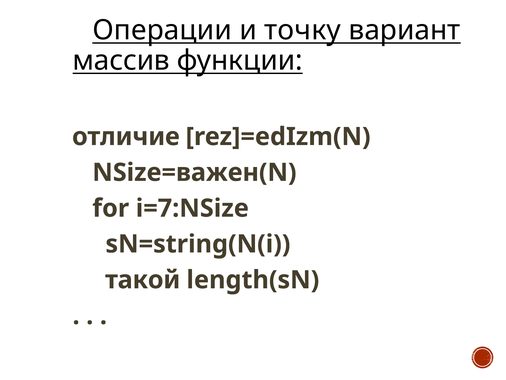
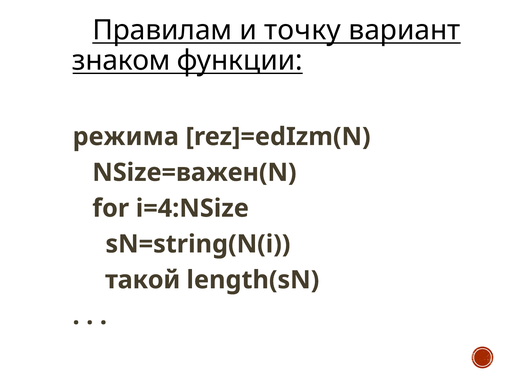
Операции: Операции -> Правилам
массив: массив -> знаком
отличие: отличие -> режима
i=7:NSize: i=7:NSize -> i=4:NSize
